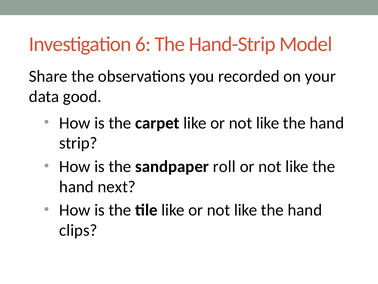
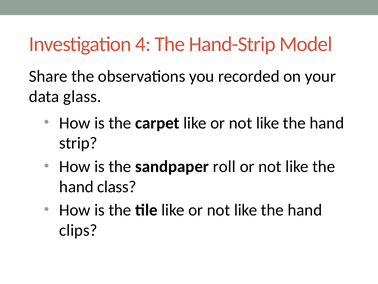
6: 6 -> 4
good: good -> glass
next: next -> class
